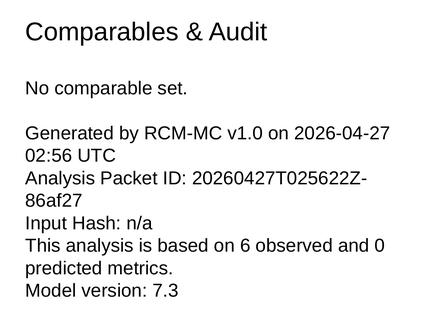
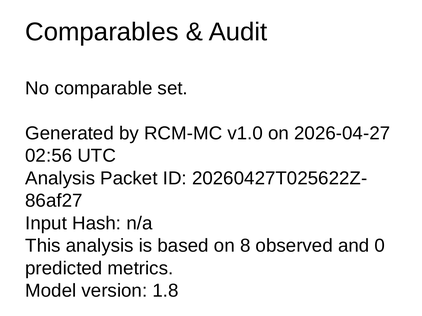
6: 6 -> 8
7.3: 7.3 -> 1.8
